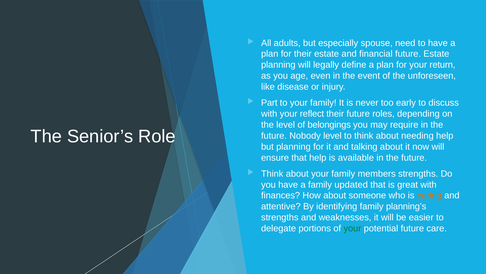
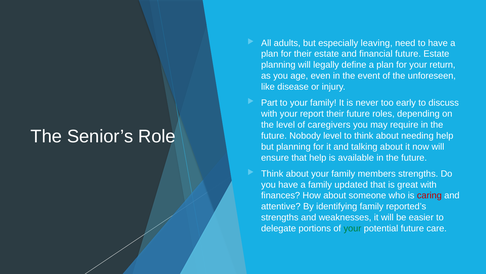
spouse: spouse -> leaving
reflect: reflect -> report
belongings: belongings -> caregivers
caring colour: orange -> red
planning’s: planning’s -> reported’s
